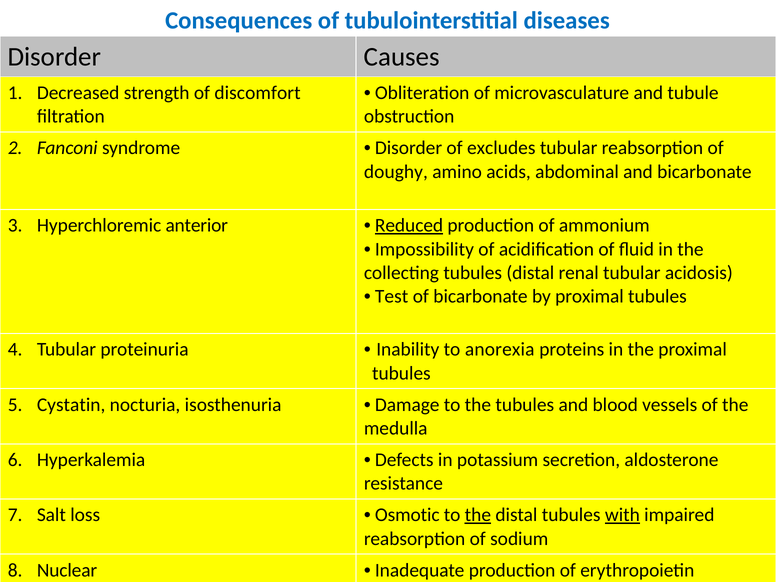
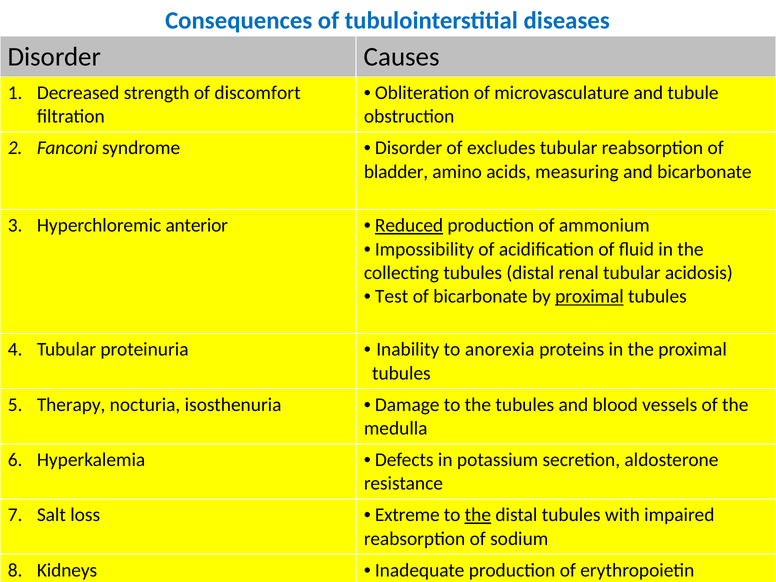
doughy: doughy -> bladder
abdominal: abdominal -> measuring
proximal at (589, 297) underline: none -> present
Cystatin: Cystatin -> Therapy
Osmotic: Osmotic -> Extreme
with underline: present -> none
Nuclear: Nuclear -> Kidneys
